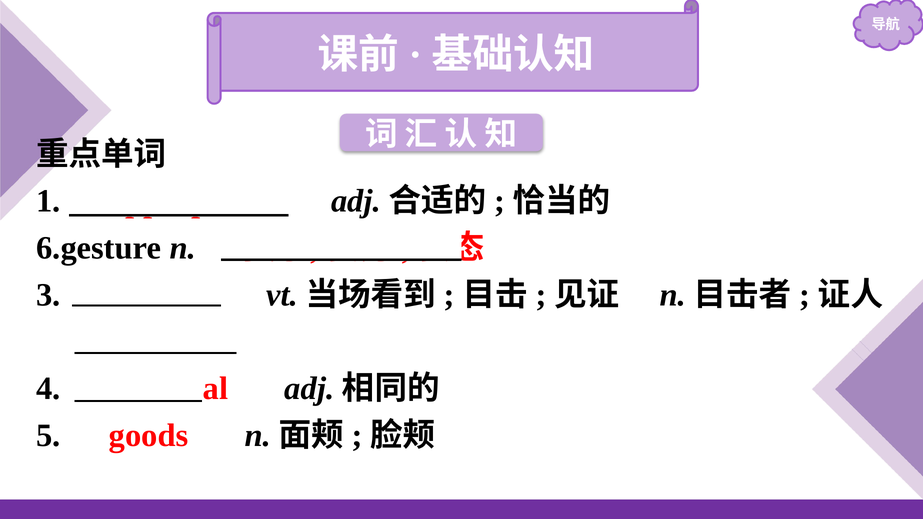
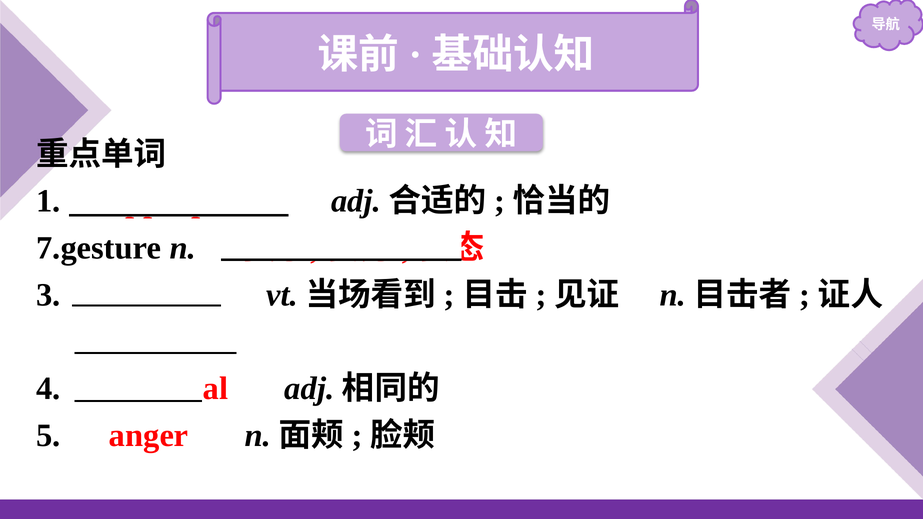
6.gesture: 6.gesture -> 7.gesture
goods: goods -> anger
